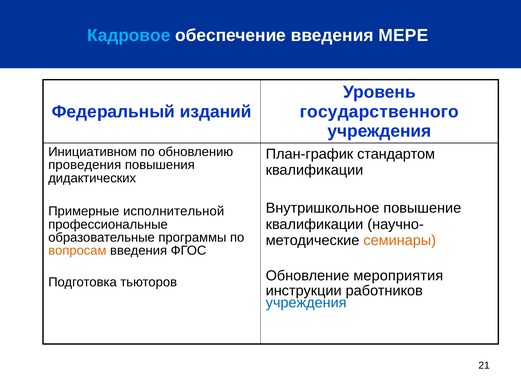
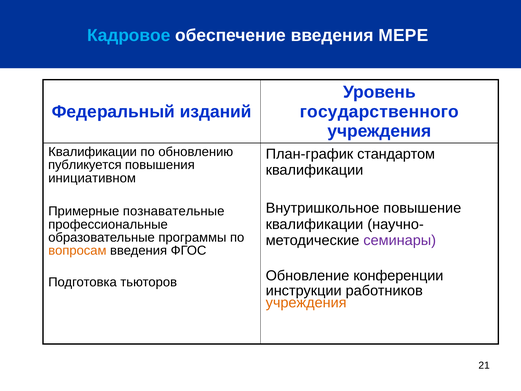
Инициативном at (93, 152): Инициативном -> Квалификации
проведения: проведения -> публикуется
дидактических: дидактических -> инициативном
исполнительной: исполнительной -> познавательные
семинары colour: orange -> purple
мероприятия: мероприятия -> конференции
учреждения at (306, 303) colour: blue -> orange
